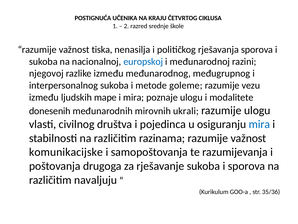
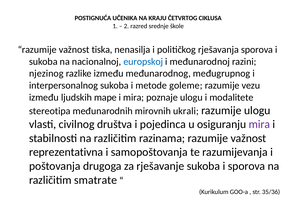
njegovoj: njegovoj -> njezinog
donesenih: donesenih -> stereotipa
mira at (259, 124) colour: blue -> purple
komunikacijske: komunikacijske -> reprezentativna
navaljuju: navaljuju -> smatrate
